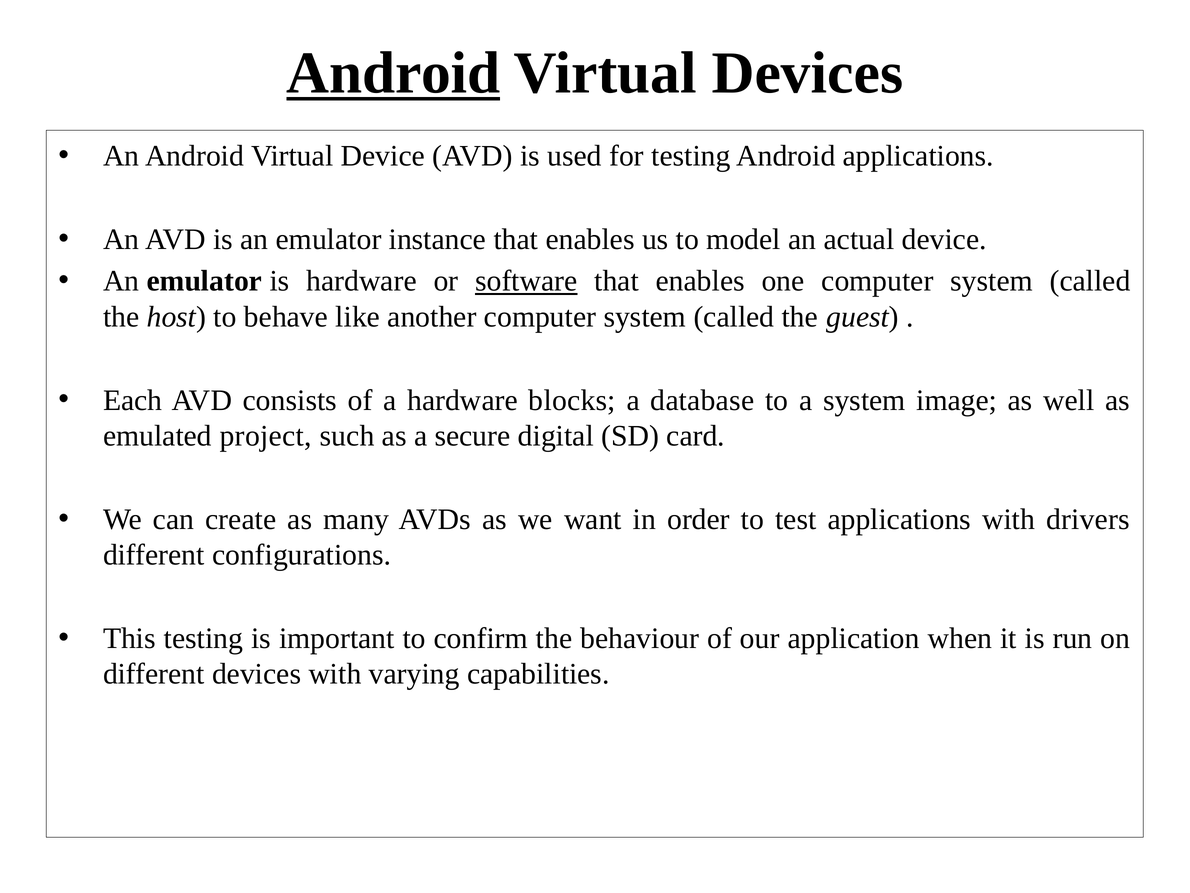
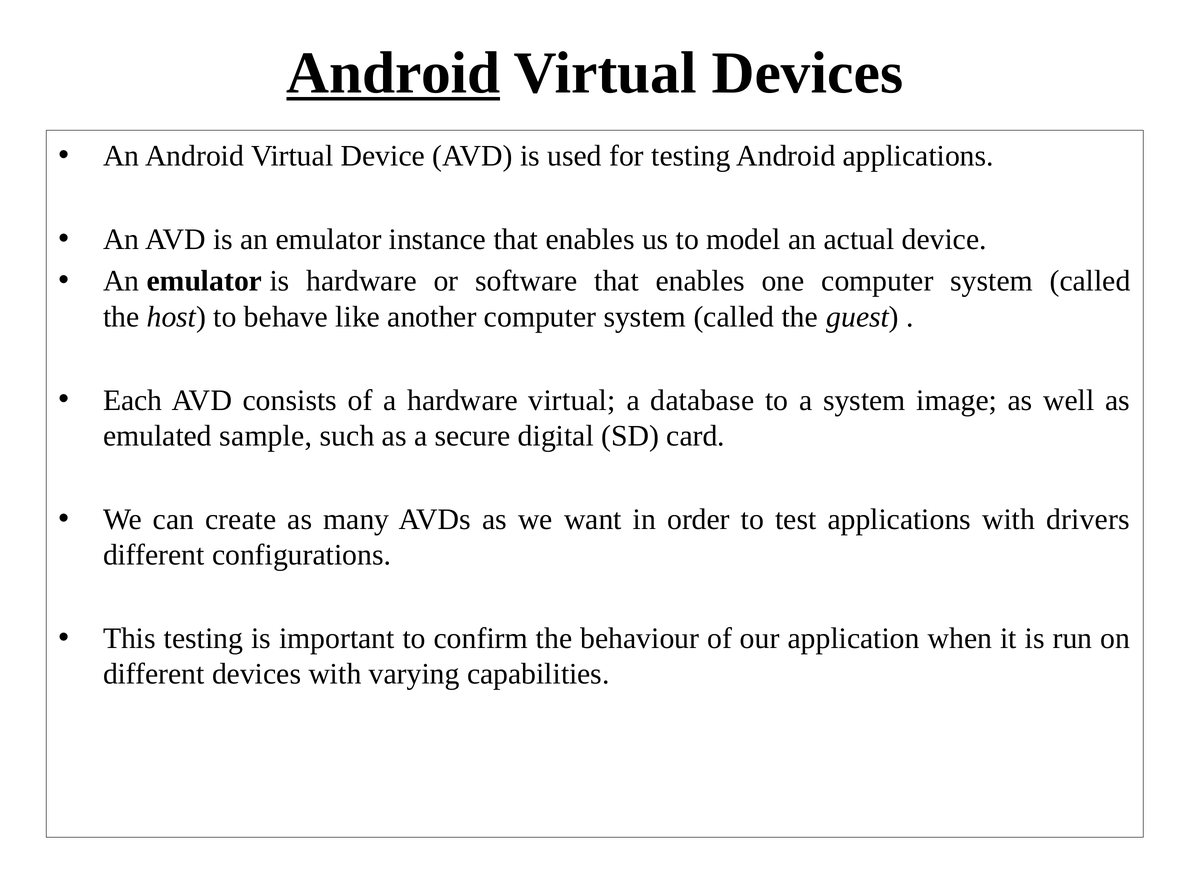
software underline: present -> none
hardware blocks: blocks -> virtual
project: project -> sample
